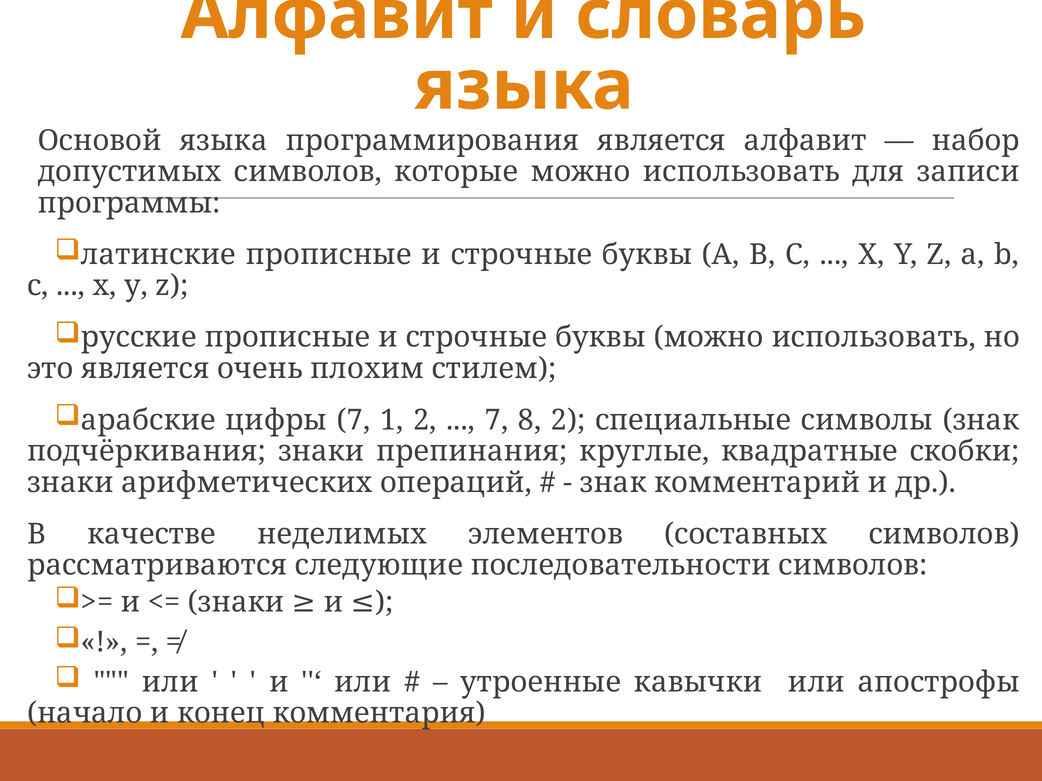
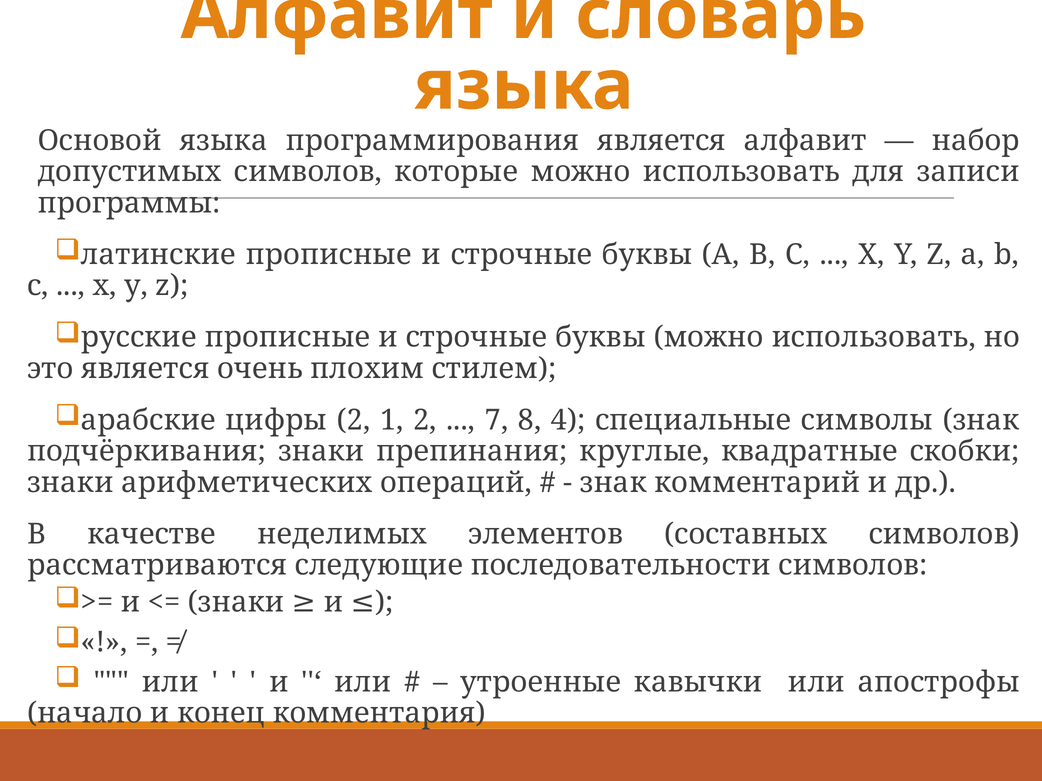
цифры 7: 7 -> 2
8 2: 2 -> 4
